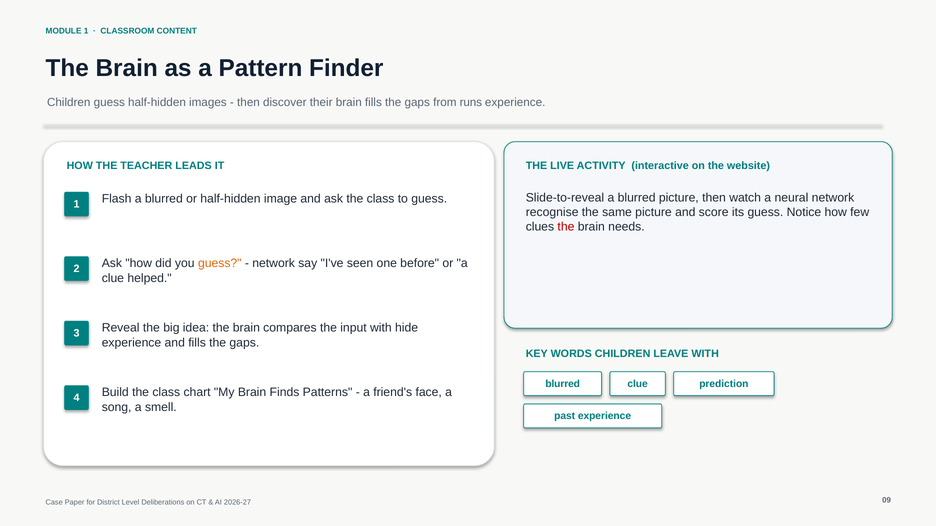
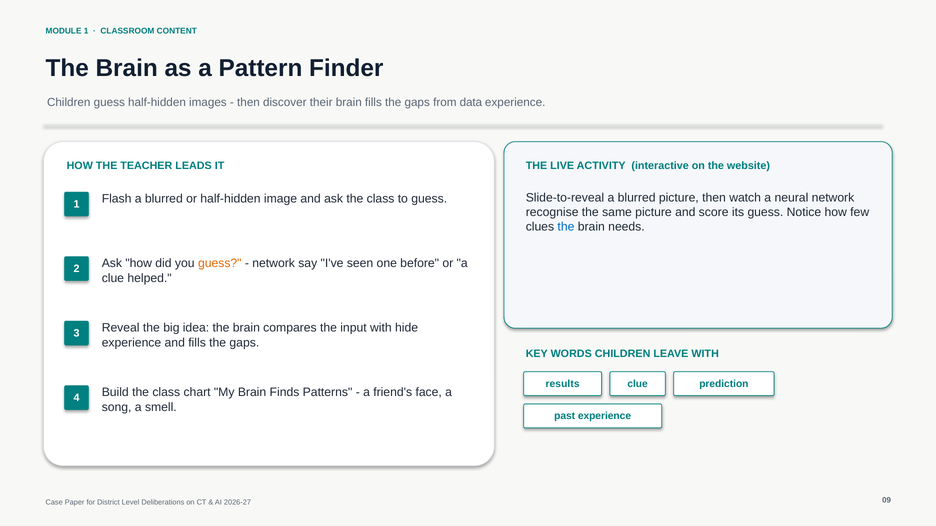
runs: runs -> data
the at (566, 227) colour: red -> blue
blurred at (563, 384): blurred -> results
